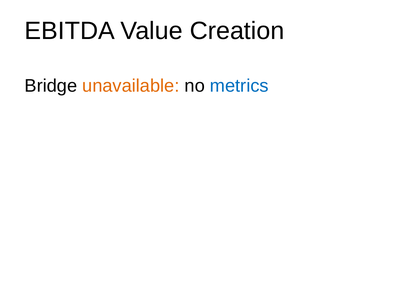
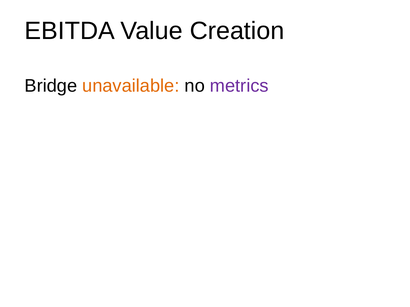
metrics colour: blue -> purple
